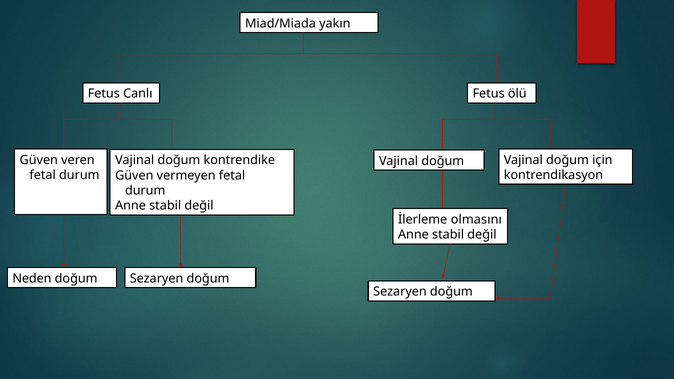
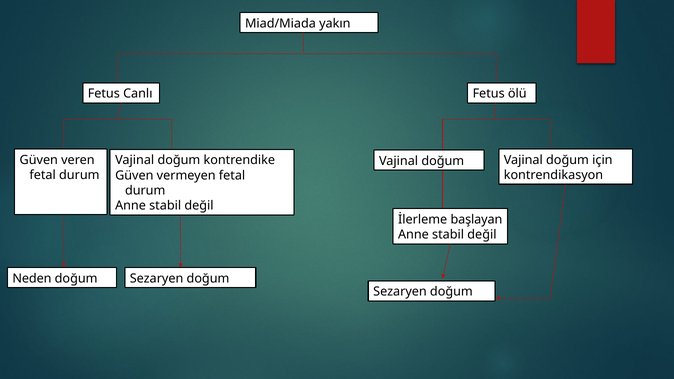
olmasını: olmasını -> başlayan
